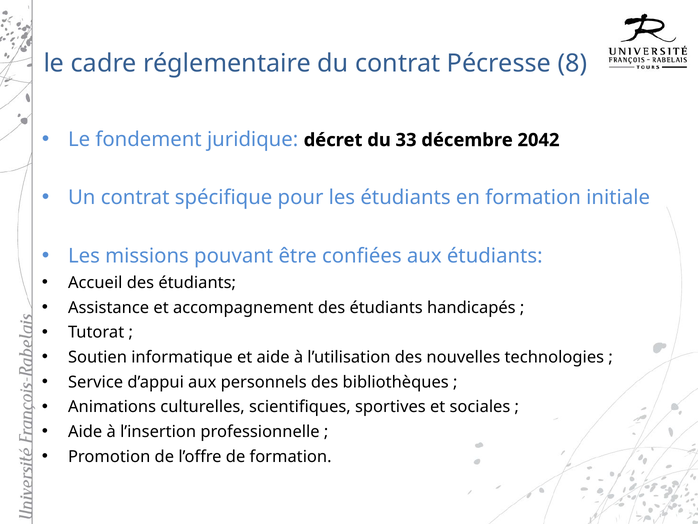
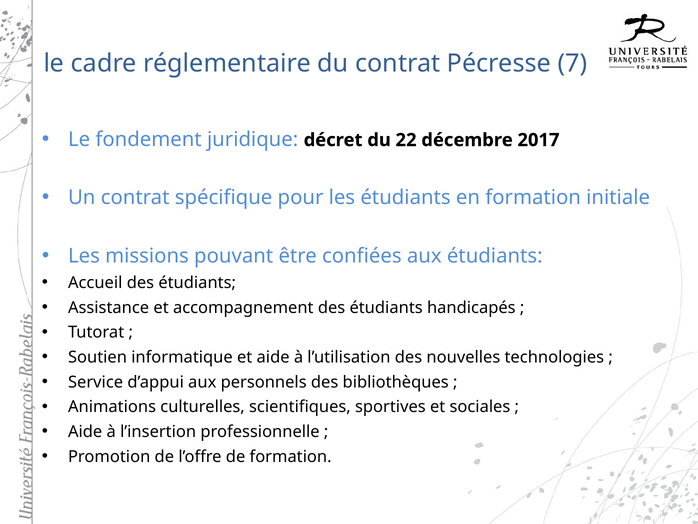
8: 8 -> 7
33: 33 -> 22
2042: 2042 -> 2017
